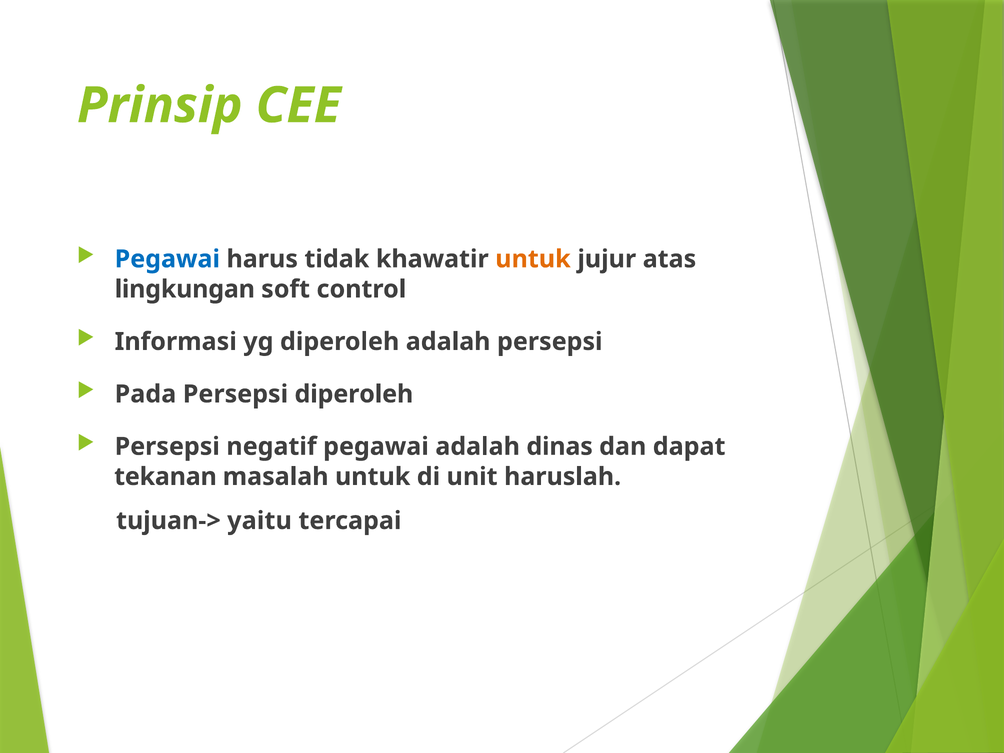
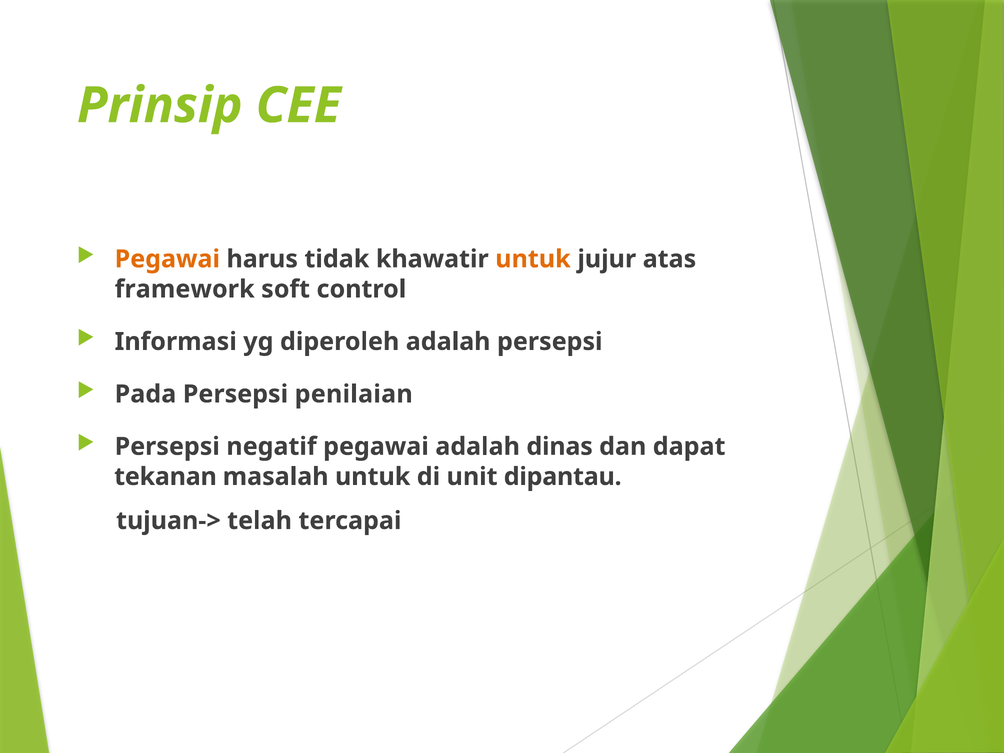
Pegawai at (167, 259) colour: blue -> orange
lingkungan: lingkungan -> framework
Persepsi diperoleh: diperoleh -> penilaian
haruslah: haruslah -> dipantau
yaitu: yaitu -> telah
